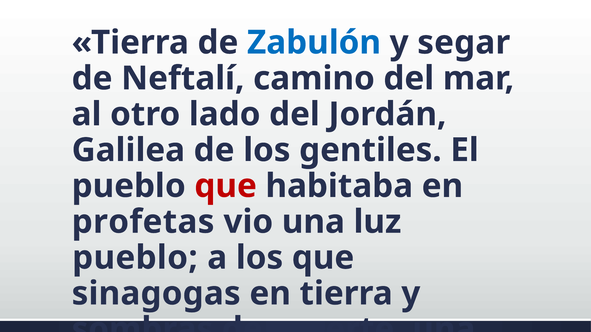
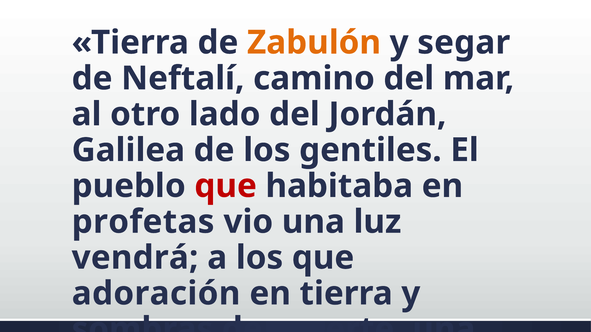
Zabulón colour: blue -> orange
pueblo at (135, 258): pueblo -> vendrá
sinagogas: sinagogas -> adoración
